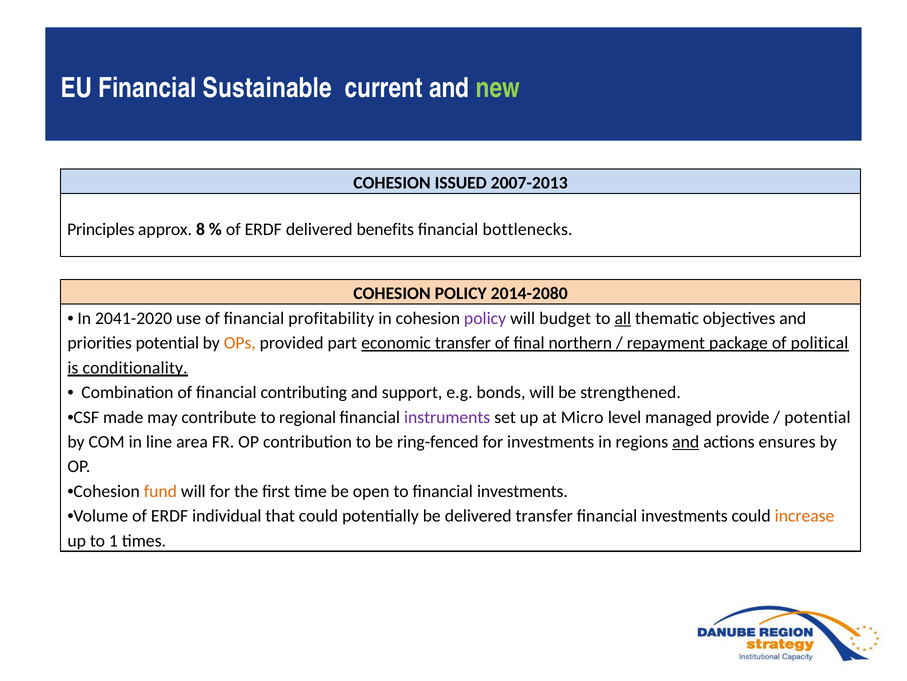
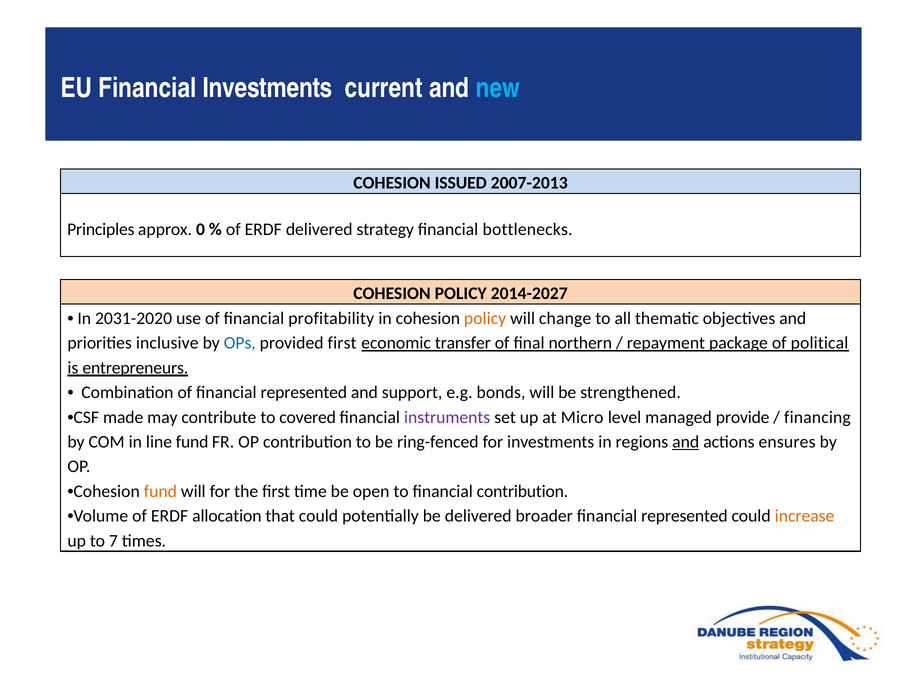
Financial Sustainable: Sustainable -> Investments
new colour: light green -> light blue
8: 8 -> 0
benefits: benefits -> strategy
2014-2080: 2014-2080 -> 2014-2027
2041-2020: 2041-2020 -> 2031-2020
policy at (485, 318) colour: purple -> orange
budget: budget -> change
all underline: present -> none
priorities potential: potential -> inclusive
OPs colour: orange -> blue
provided part: part -> first
conditionality: conditionality -> entrepreneurs
of financial contributing: contributing -> represented
regional: regional -> covered
potential at (817, 417): potential -> financing
line area: area -> fund
to financial investments: investments -> contribution
individual: individual -> allocation
delivered transfer: transfer -> broader
investments at (684, 515): investments -> represented
1: 1 -> 7
